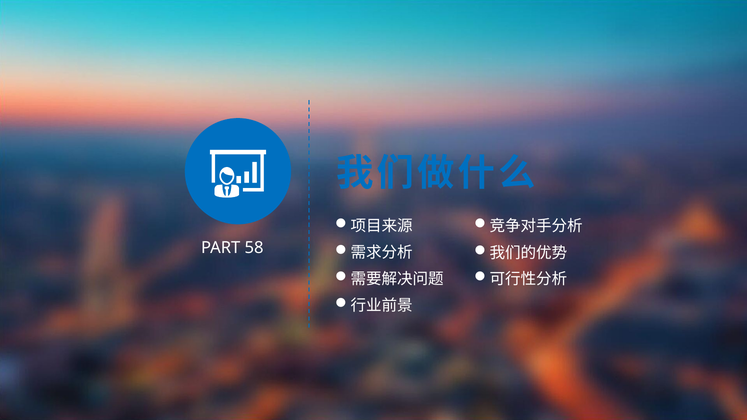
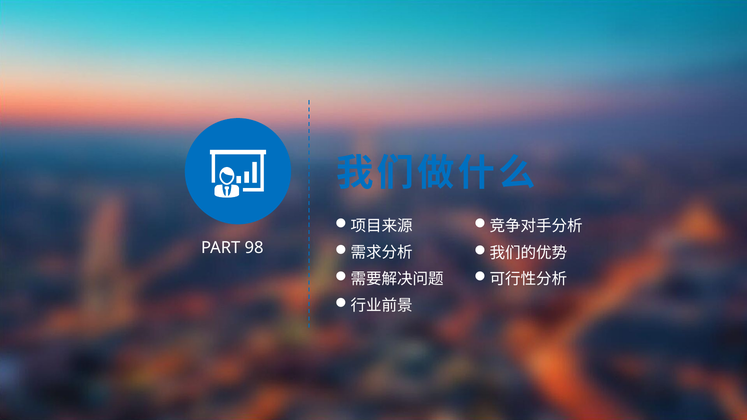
58: 58 -> 98
